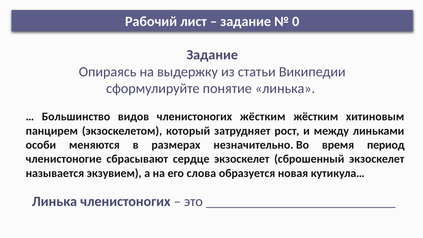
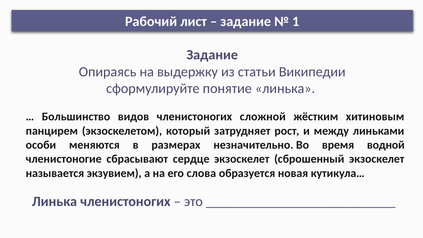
0: 0 -> 1
членистоногих жёстким: жёстким -> сложной
период: период -> водной
